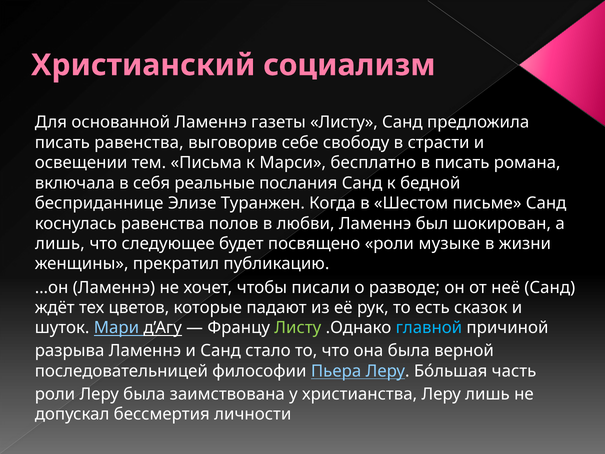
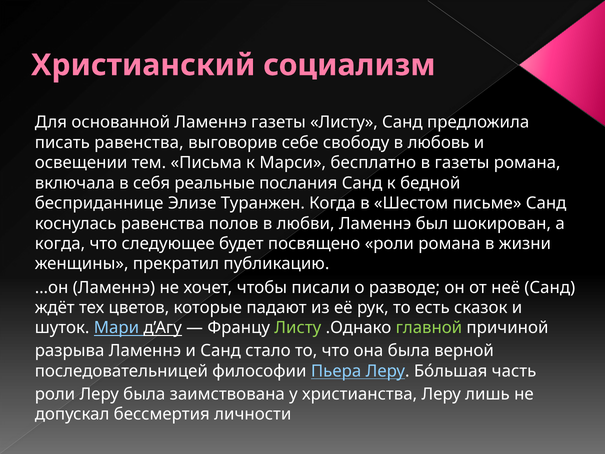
страсти: страсти -> любовь
в писать: писать -> газеты
лишь at (60, 244): лишь -> когда
роли музыке: музыке -> романа
главной colour: light blue -> light green
